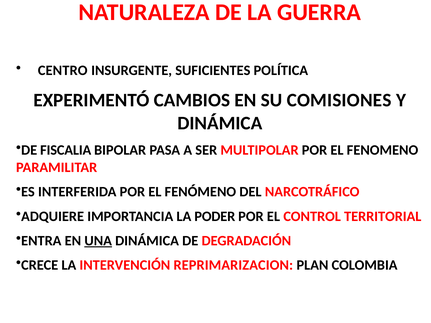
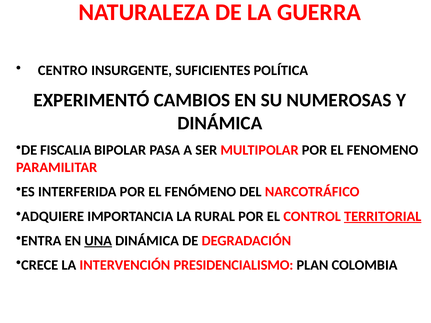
COMISIONES: COMISIONES -> NUMEROSAS
PODER: PODER -> RURAL
TERRITORIAL underline: none -> present
REPRIMARIZACION: REPRIMARIZACION -> PRESIDENCIALISMO
